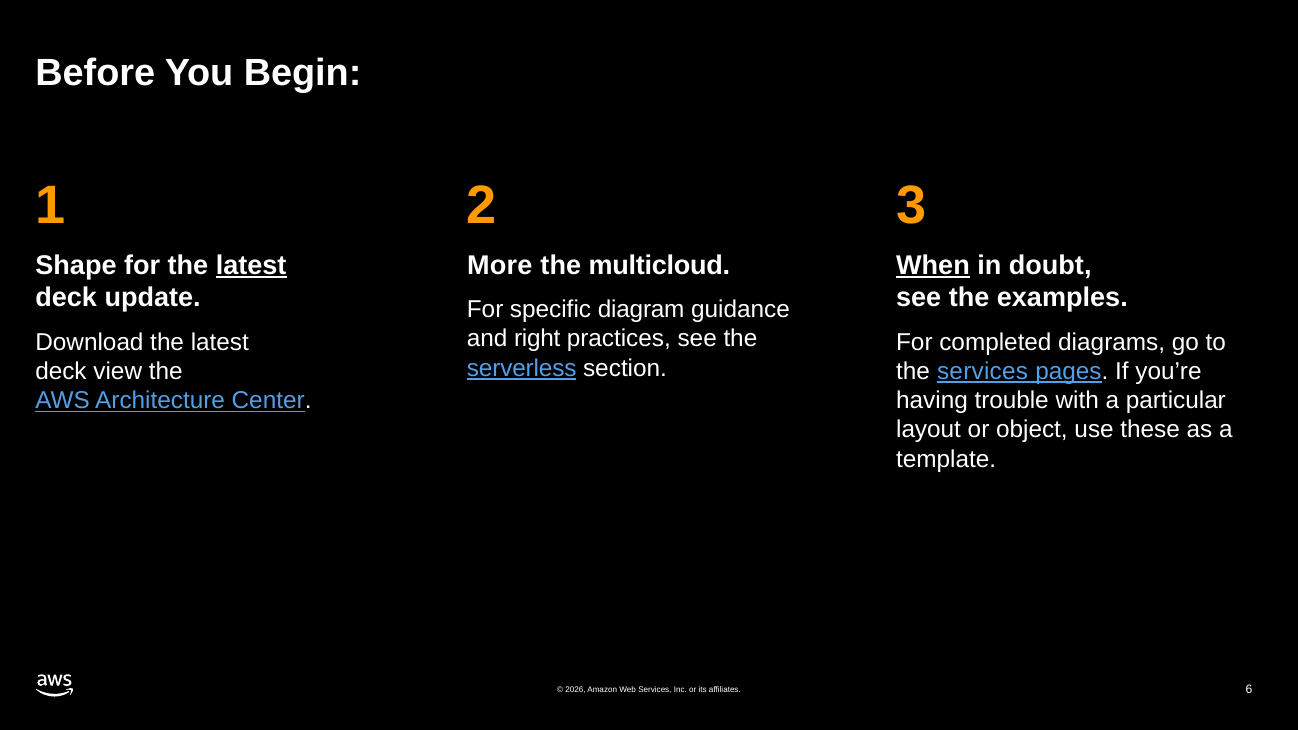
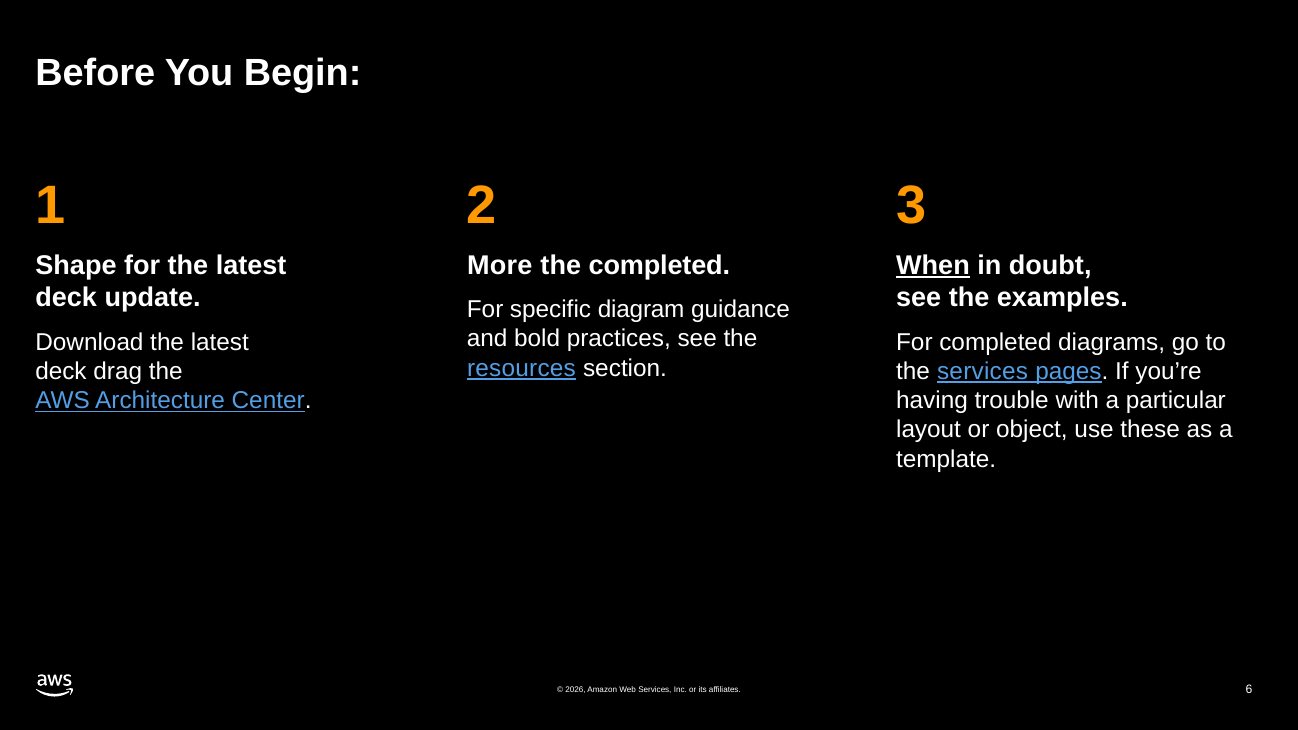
latest at (251, 266) underline: present -> none
the multicloud: multicloud -> completed
right: right -> bold
serverless: serverless -> resources
view: view -> drag
